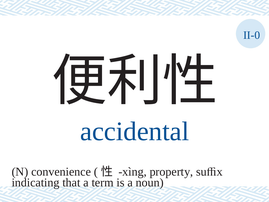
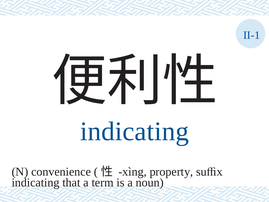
II-0: II-0 -> II-1
accidental at (135, 131): accidental -> indicating
